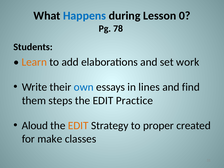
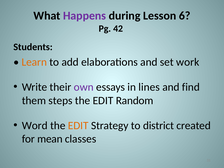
Happens colour: blue -> purple
0: 0 -> 6
78: 78 -> 42
own colour: blue -> purple
Practice: Practice -> Random
Aloud: Aloud -> Word
proper: proper -> district
make: make -> mean
